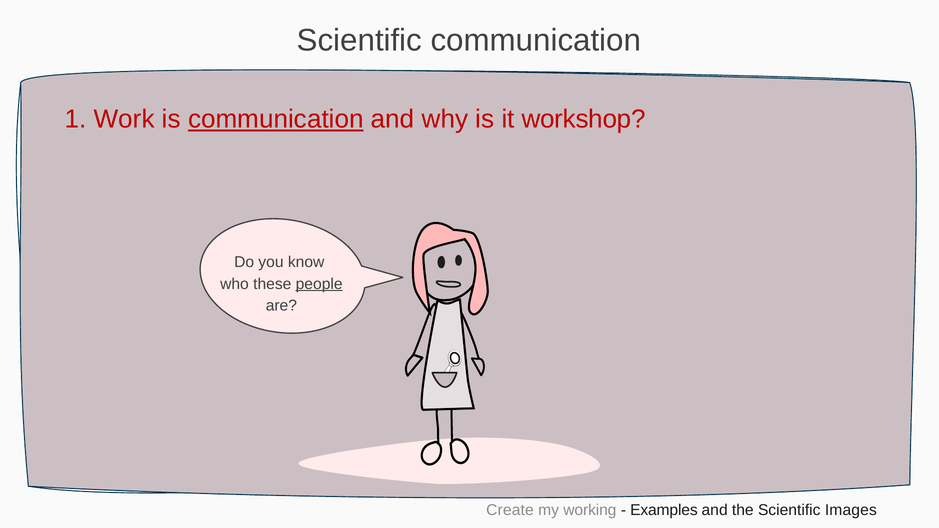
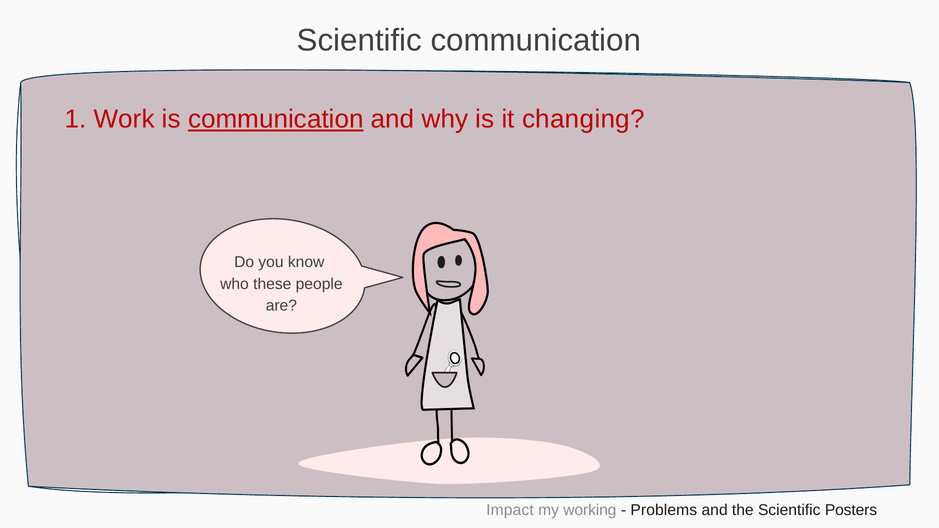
workshop: workshop -> changing
people underline: present -> none
Create: Create -> Impact
Examples: Examples -> Problems
Images: Images -> Posters
